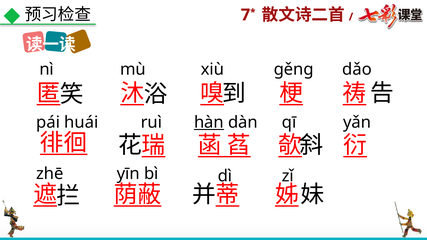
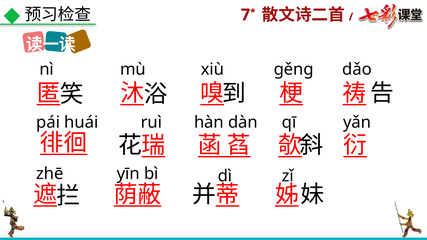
hàn underline: present -> none
